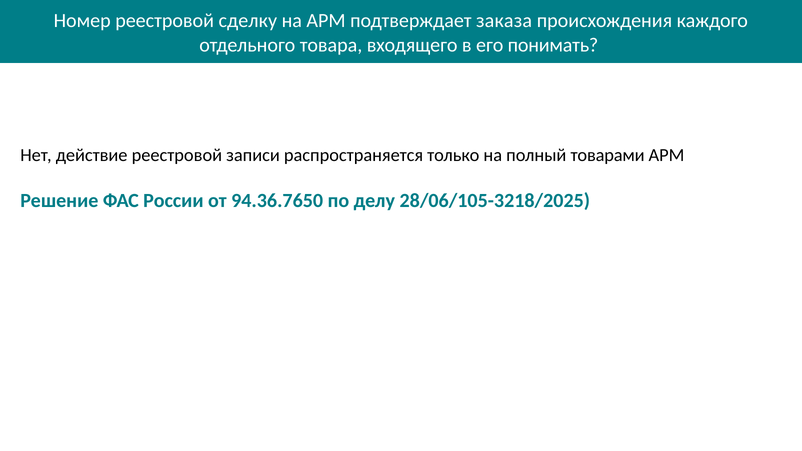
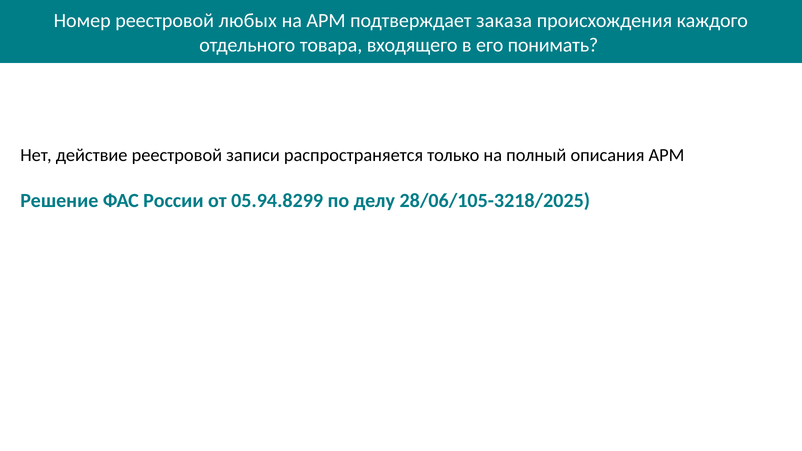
сделку: сделку -> любых
товарами: товарами -> описания
94.36.7650: 94.36.7650 -> 05.94.8299
